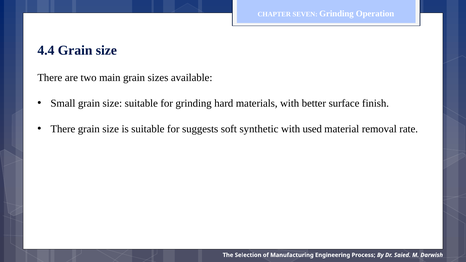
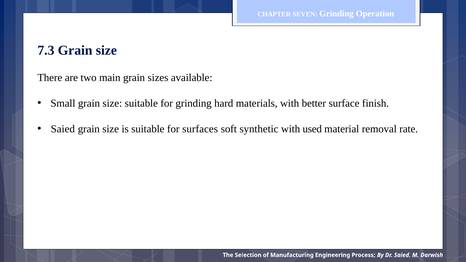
4.4: 4.4 -> 7.3
There at (63, 129): There -> Saied
suggests: suggests -> surfaces
